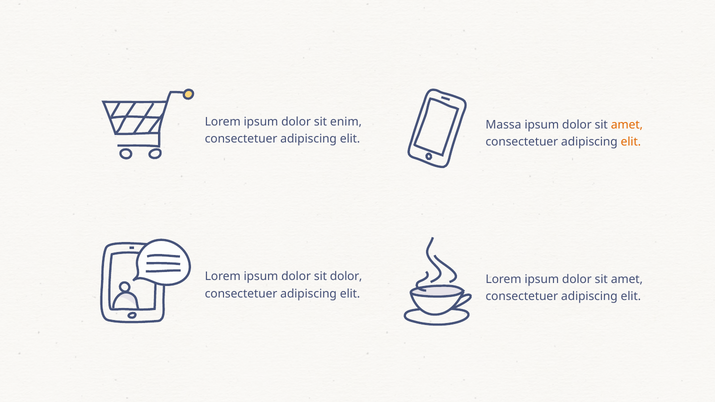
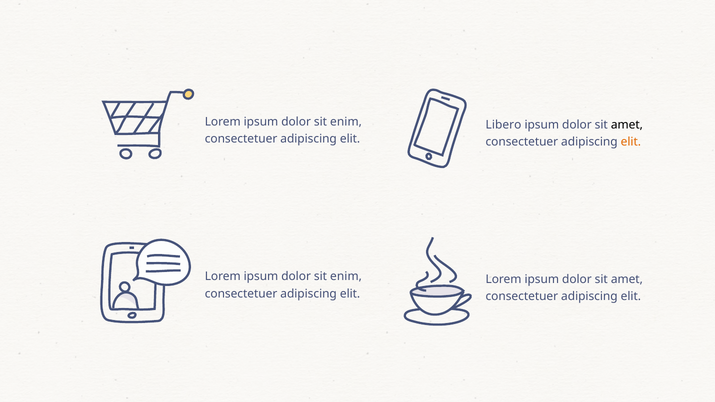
Massa: Massa -> Libero
amet at (627, 125) colour: orange -> black
dolor at (346, 277): dolor -> enim
